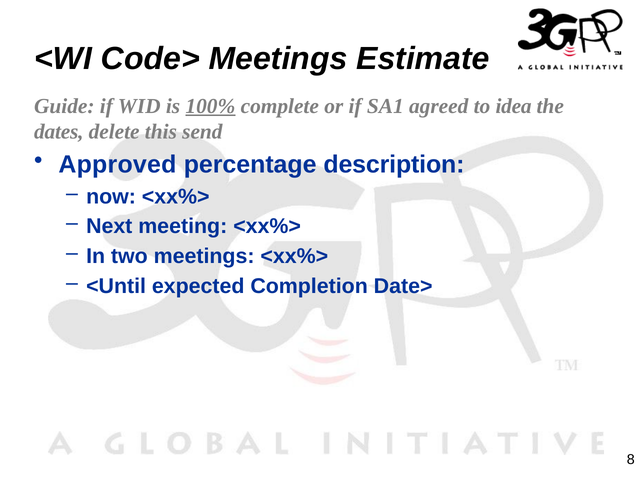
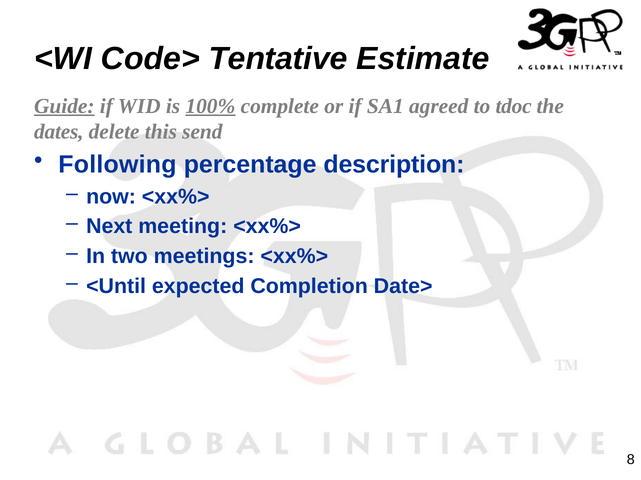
Code> Meetings: Meetings -> Tentative
Guide underline: none -> present
idea: idea -> tdoc
Approved: Approved -> Following
